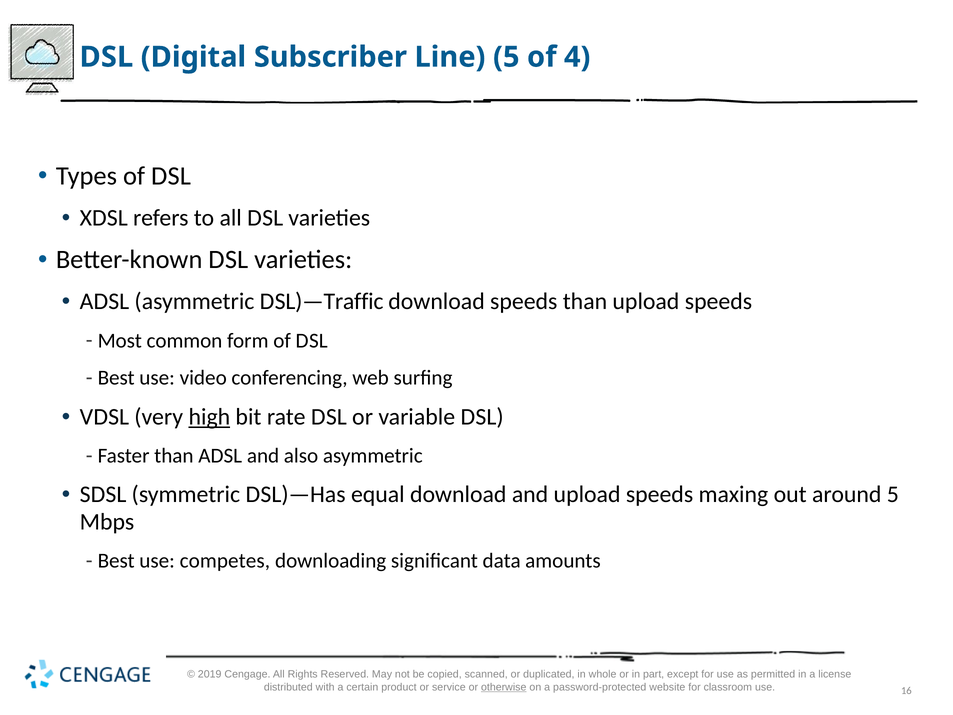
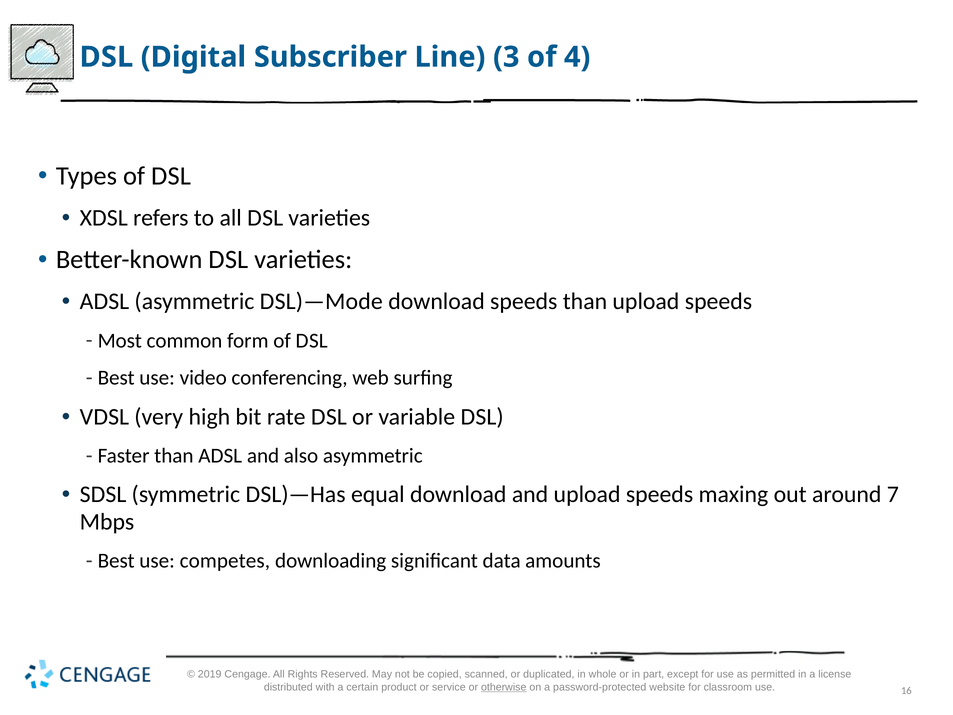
Line 5: 5 -> 3
L)—Traffic: L)—Traffic -> L)—Mode
high underline: present -> none
around 5: 5 -> 7
